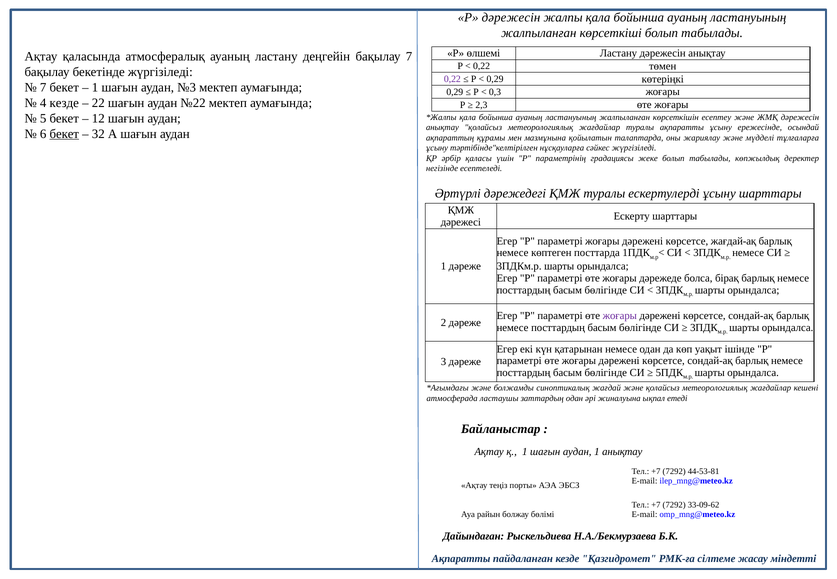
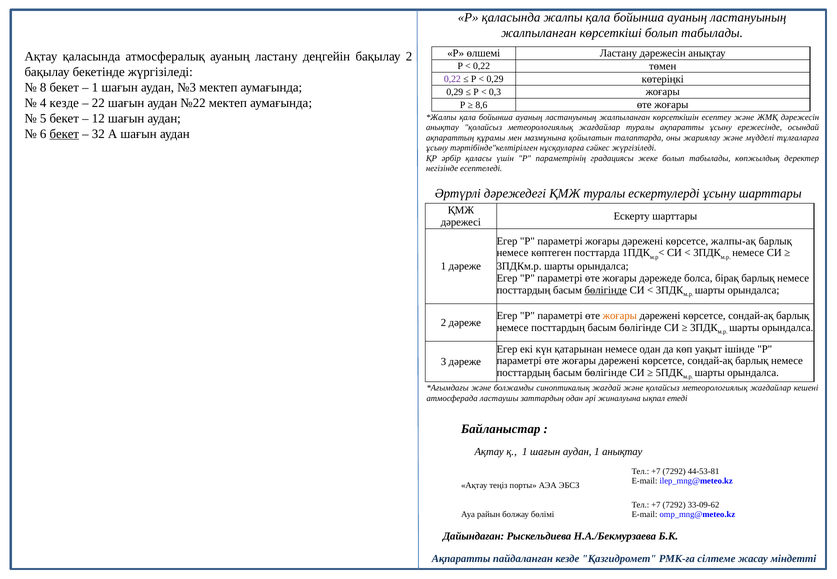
Р дәрежесін: дәрежесін -> қаласында
бақылау 7: 7 -> 2
7 at (43, 88): 7 -> 8
2,3: 2,3 -> 8,6
жағдай-ақ: жағдай-ақ -> жалпы-ақ
бөлігінде at (606, 290) underline: none -> present
жоғары at (620, 316) colour: purple -> orange
